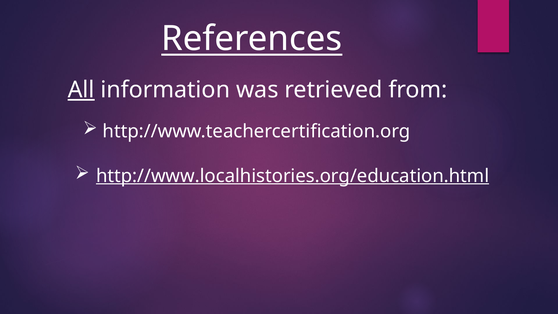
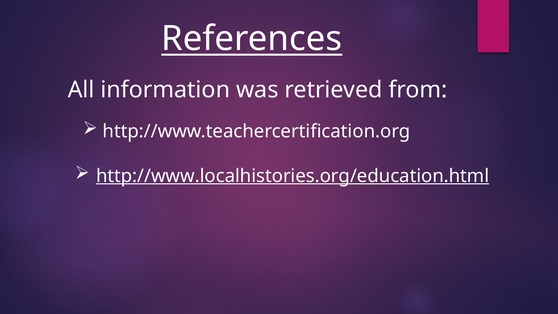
All underline: present -> none
